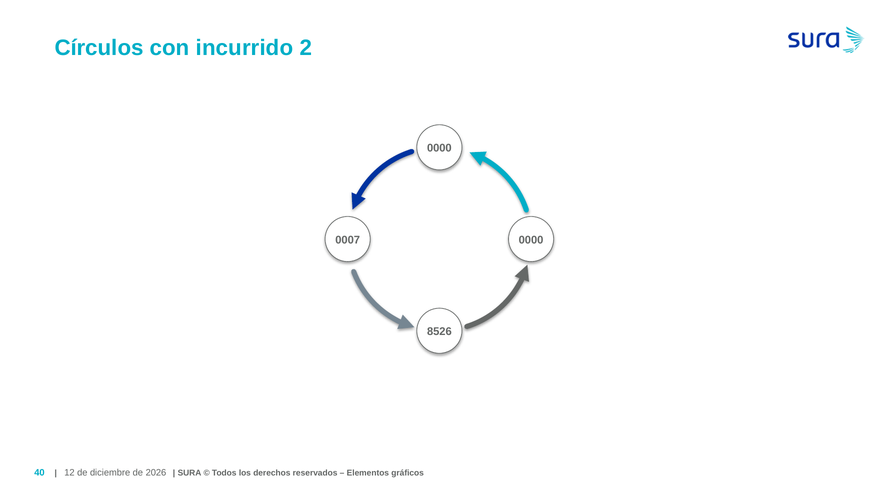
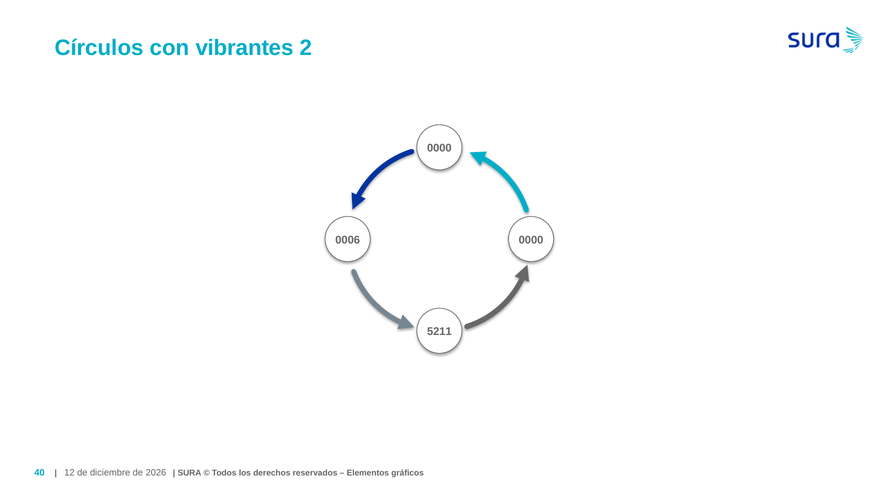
incurrido: incurrido -> vibrantes
0007: 0007 -> 0006
8526: 8526 -> 5211
